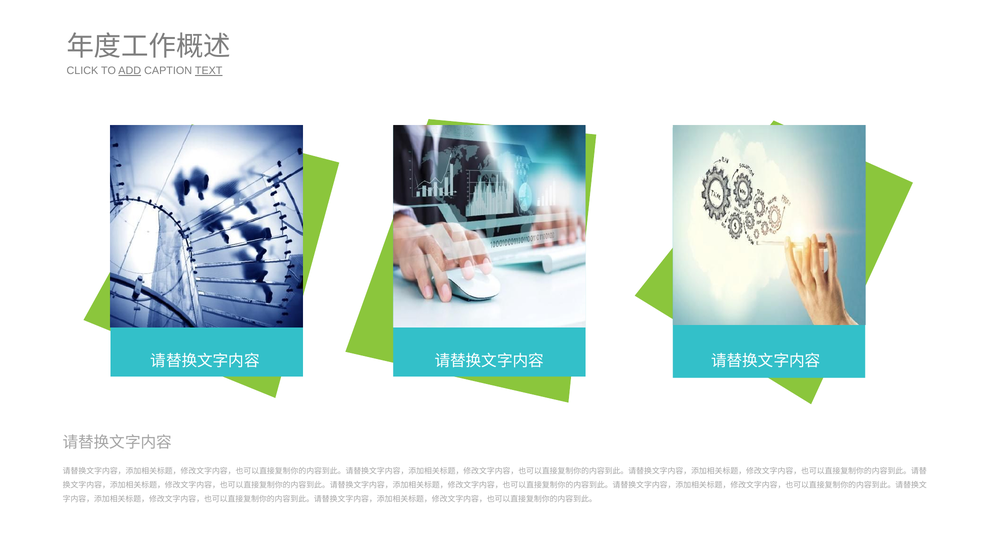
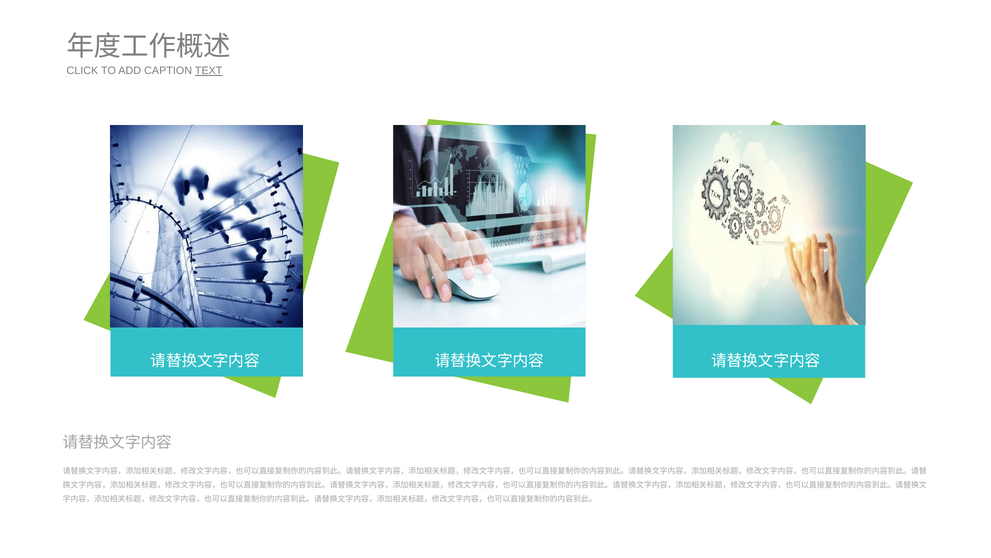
ADD underline: present -> none
